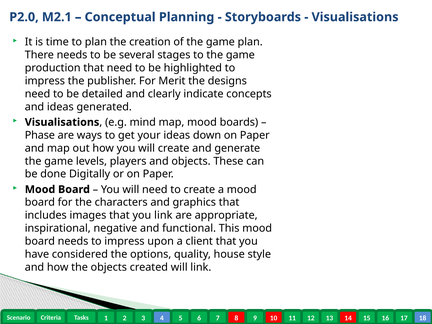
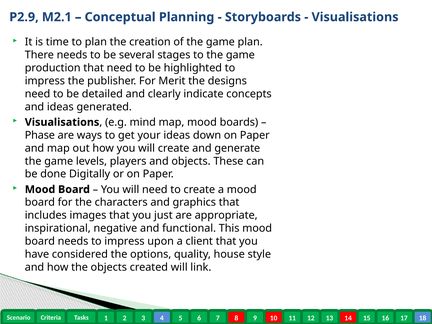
P2.0: P2.0 -> P2.9
you link: link -> just
